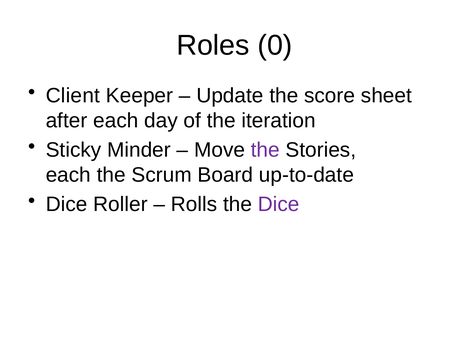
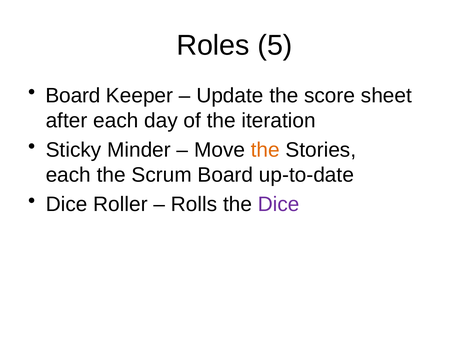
0: 0 -> 5
Client at (73, 96): Client -> Board
the at (265, 150) colour: purple -> orange
